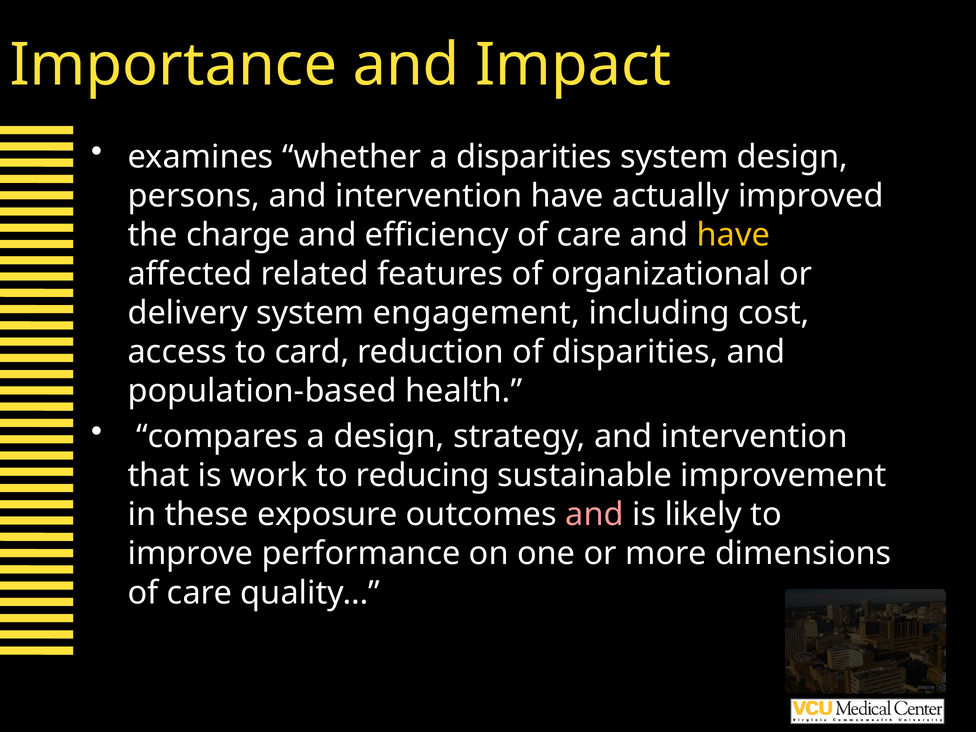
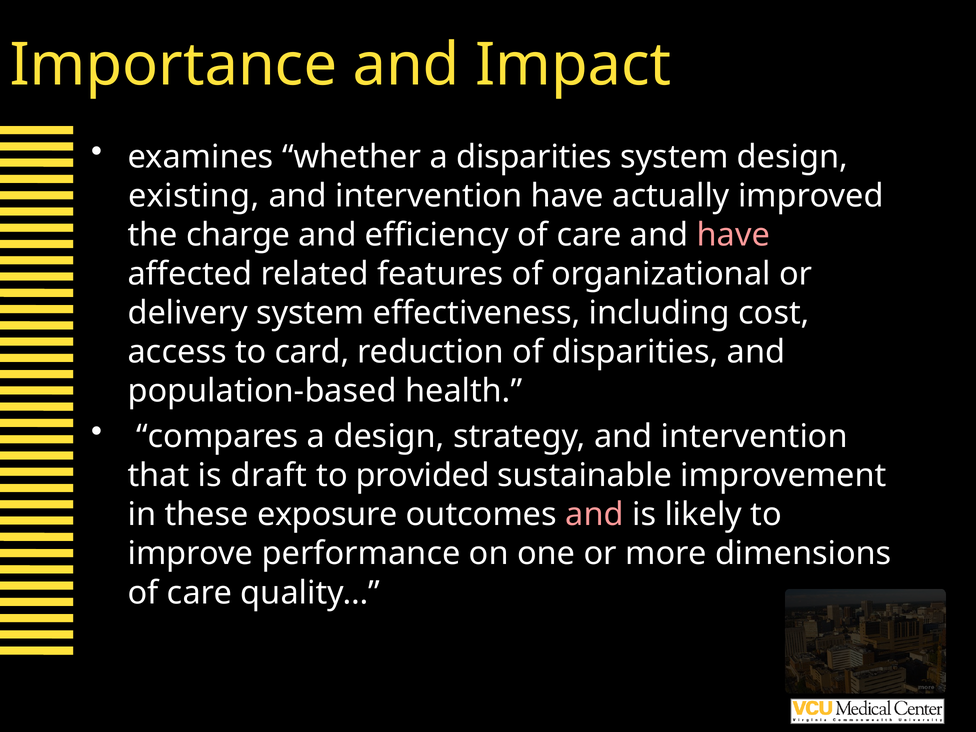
persons: persons -> existing
have at (733, 235) colour: yellow -> pink
engagement: engagement -> effectiveness
work: work -> draft
reducing: reducing -> provided
